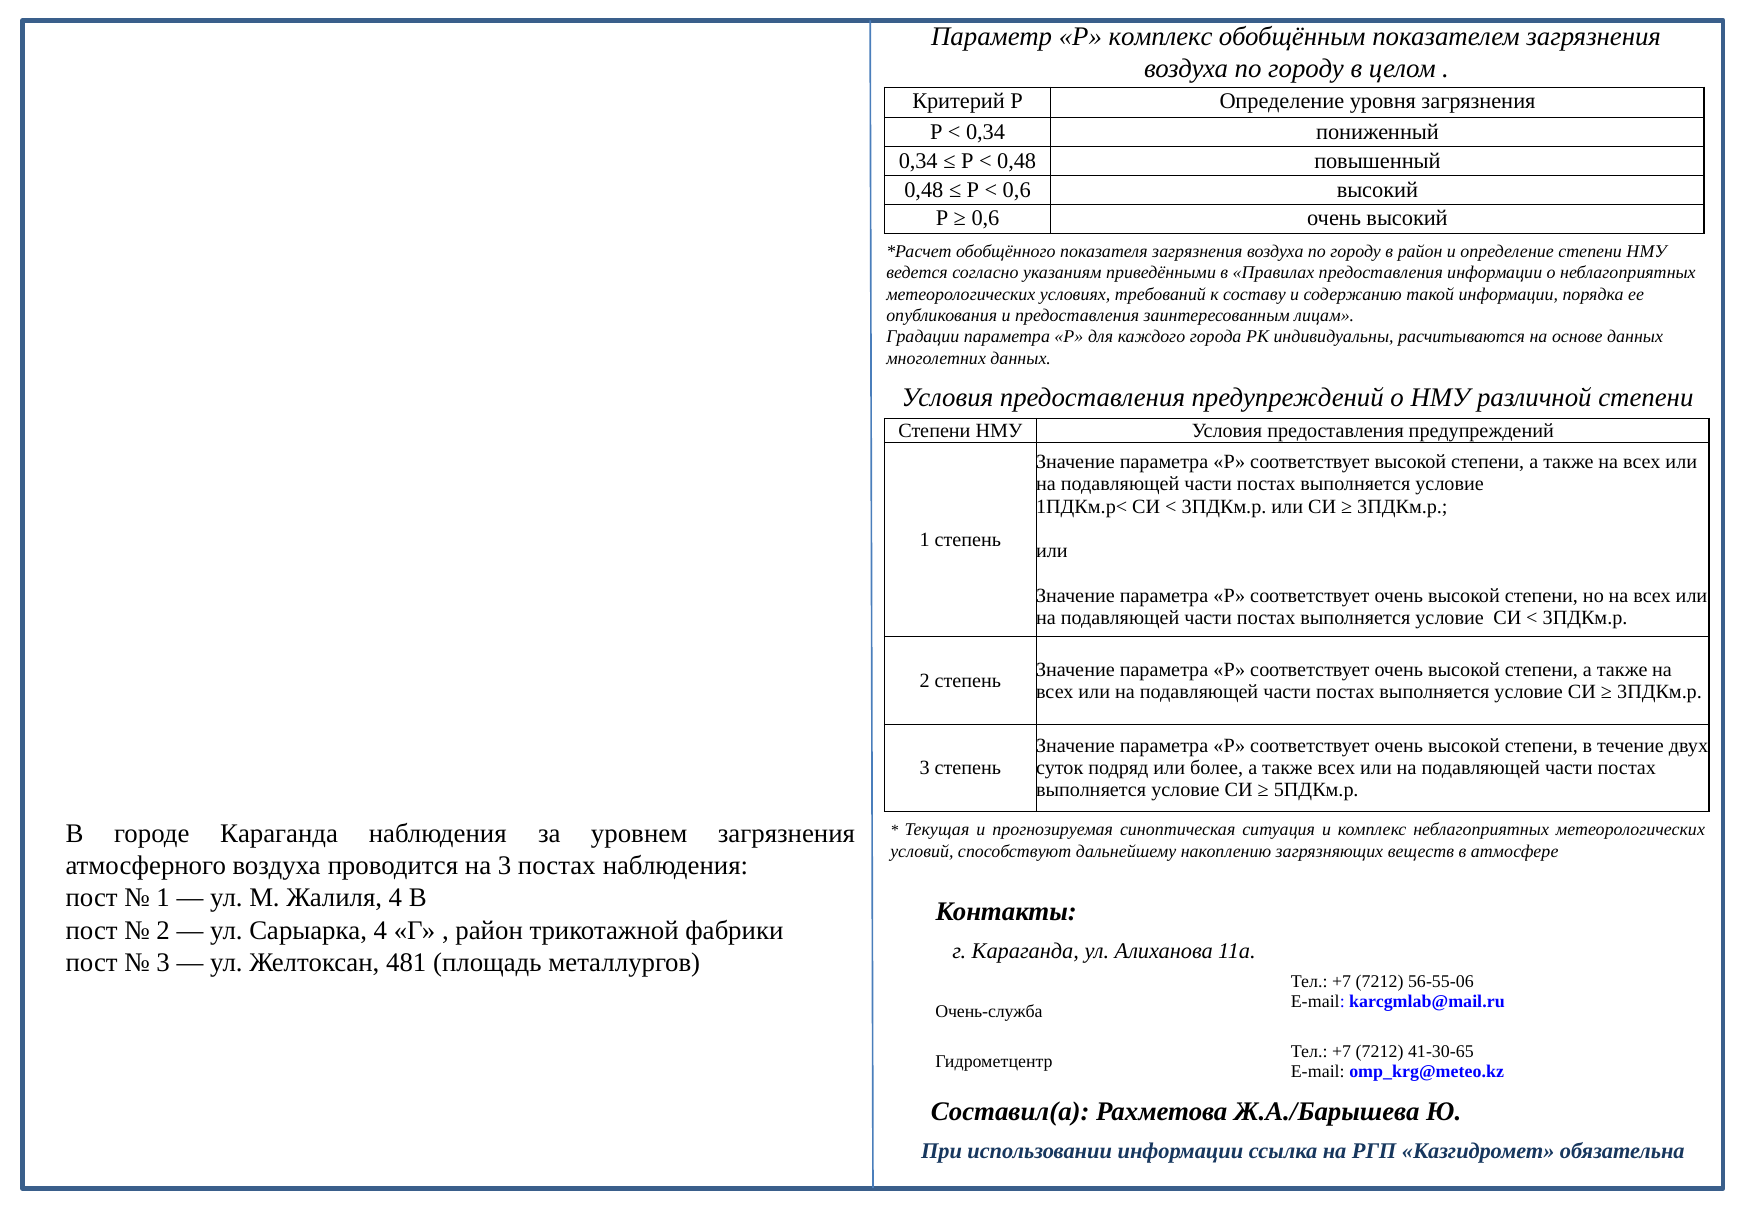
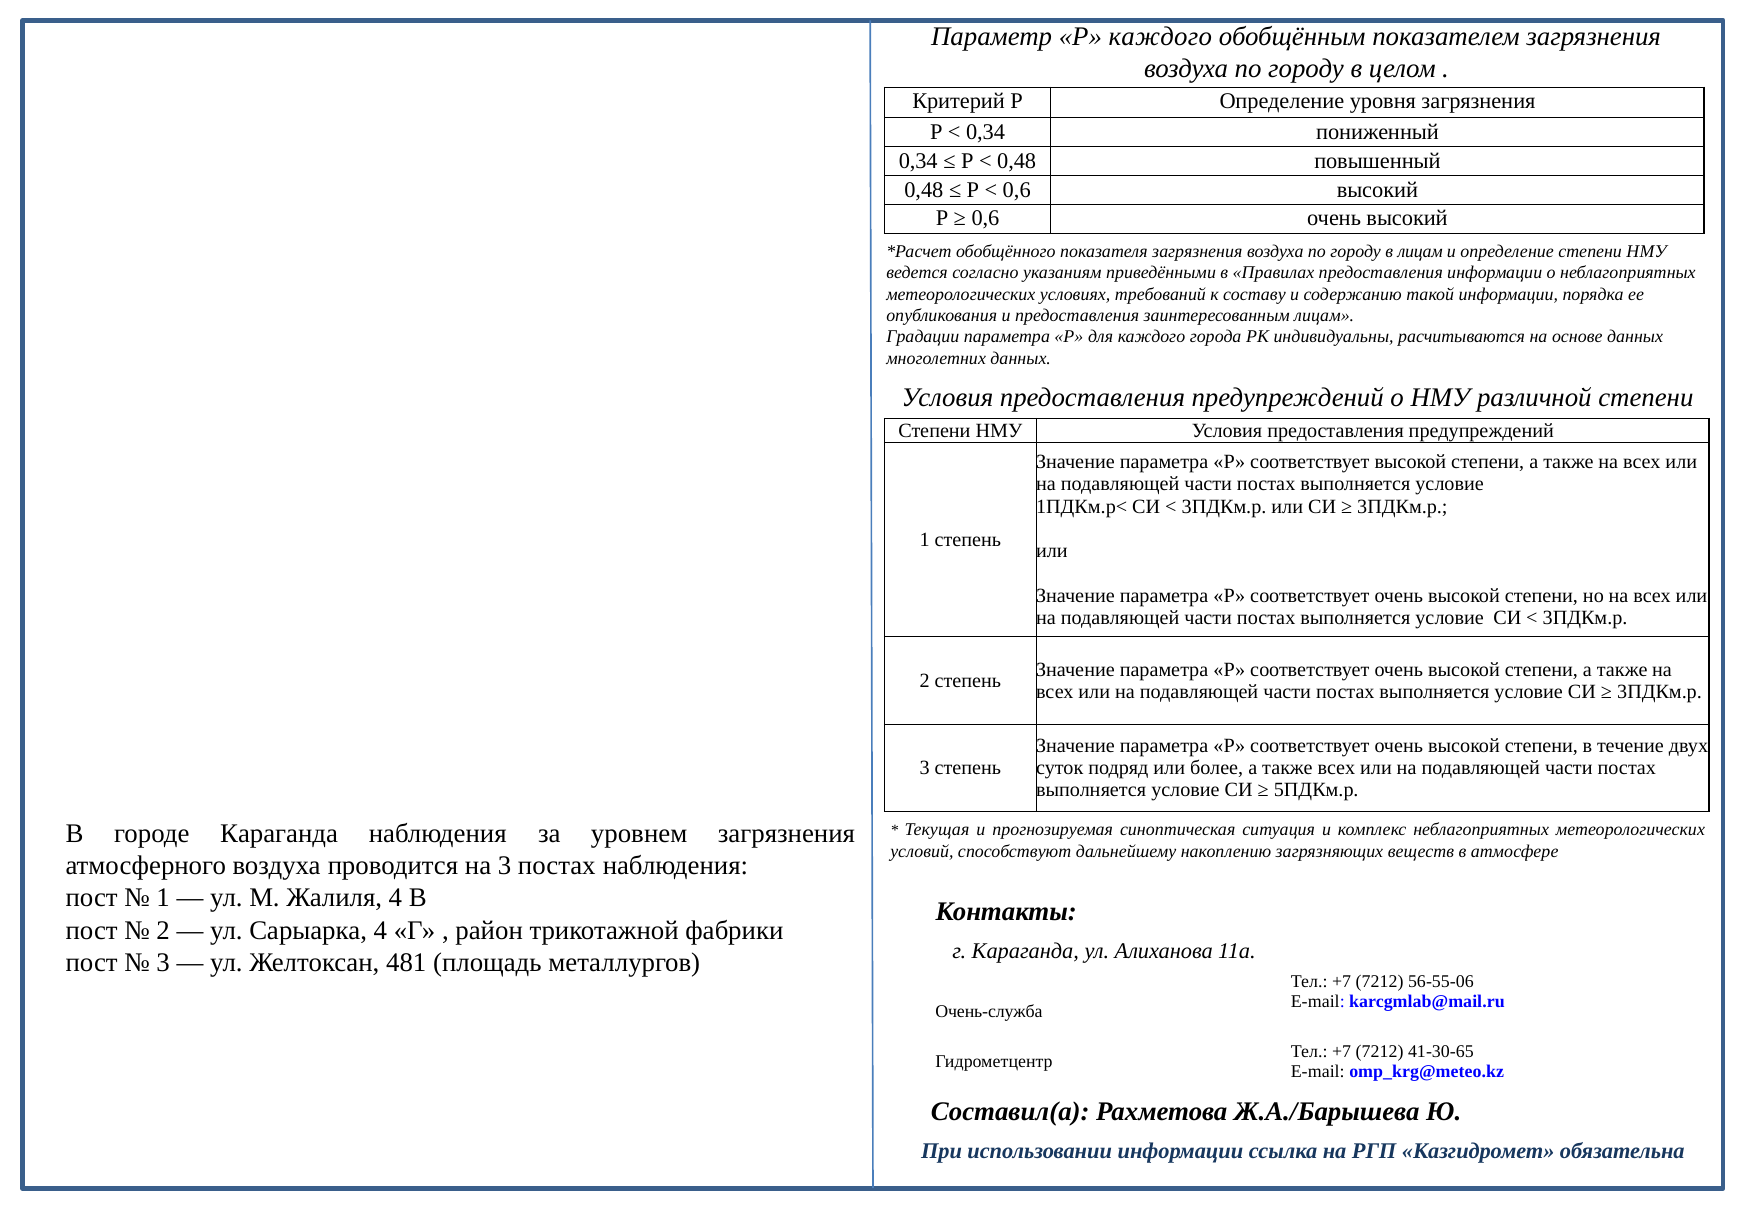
Р комплекс: комплекс -> каждого
в район: район -> лицам
